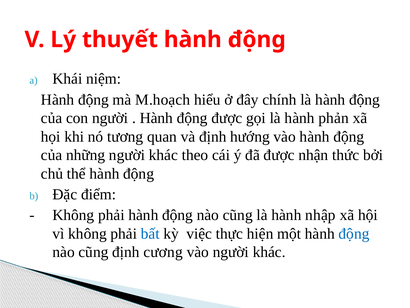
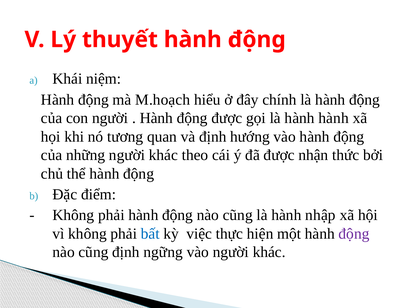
hành phản: phản -> hành
động at (354, 233) colour: blue -> purple
cương: cương -> ngững
